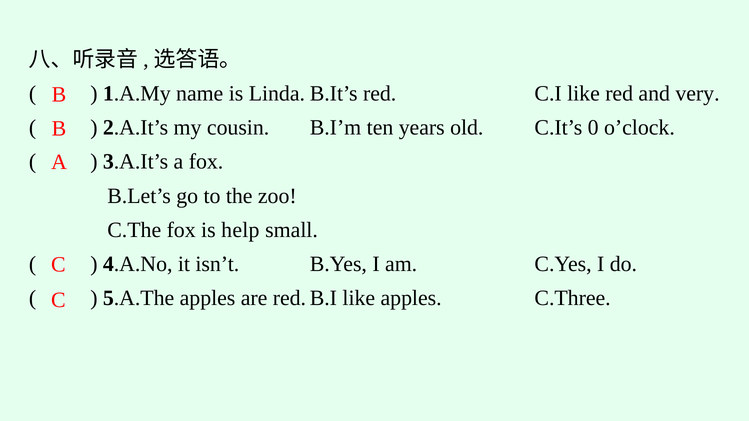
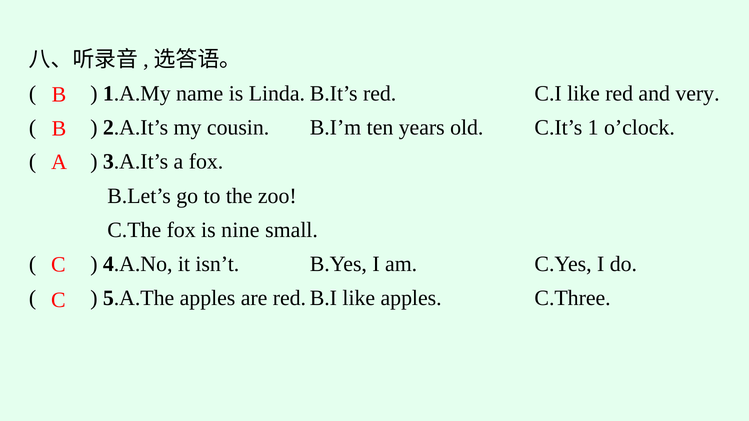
0: 0 -> 1
help: help -> nine
